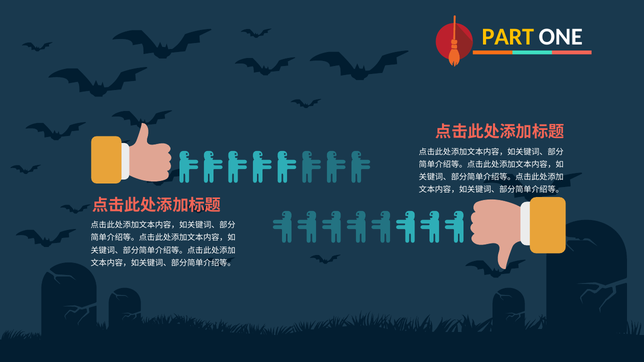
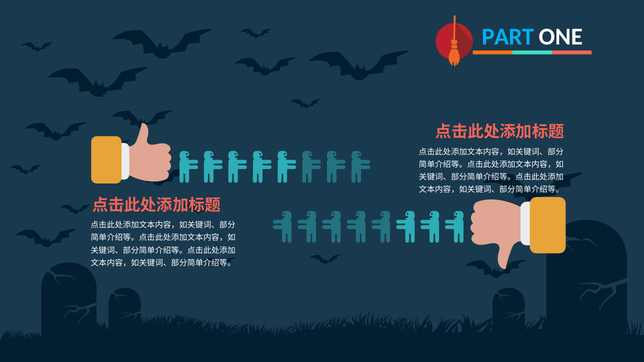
PART colour: yellow -> light blue
